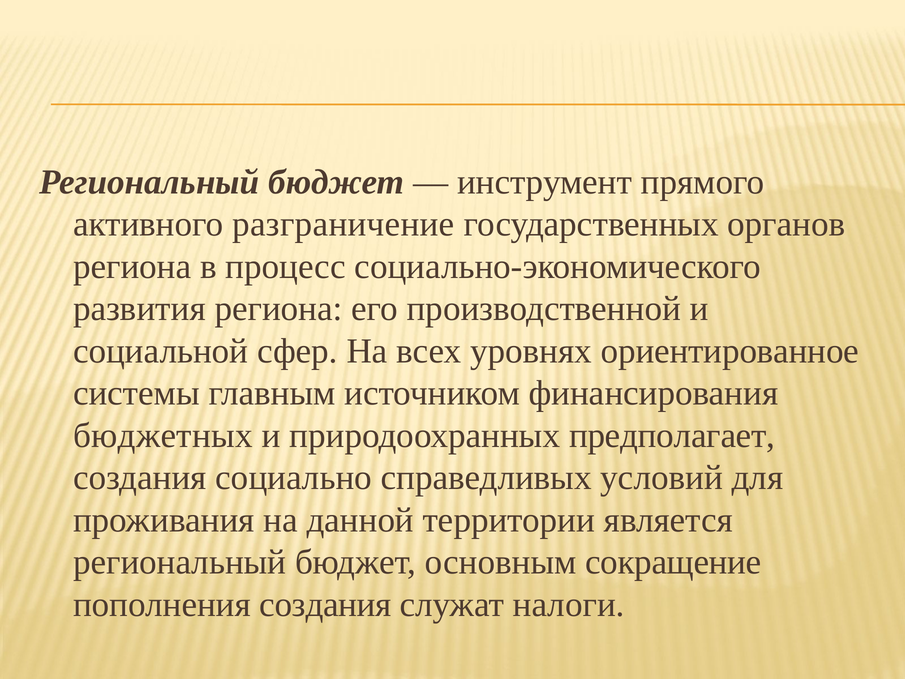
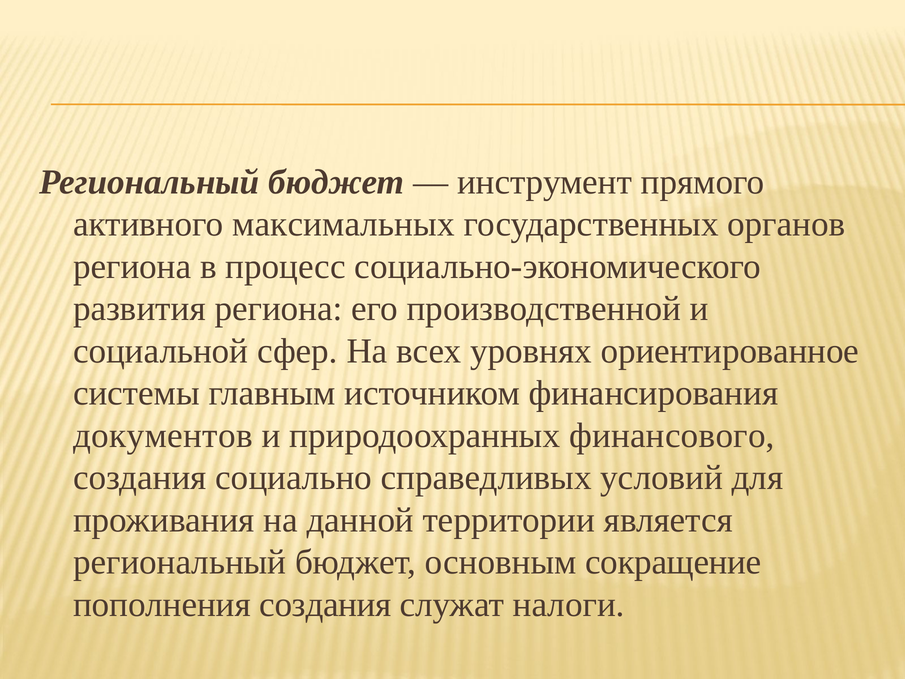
разграничение: разграничение -> максимальных
бюджетных: бюджетных -> документов
предполагает: предполагает -> финансового
